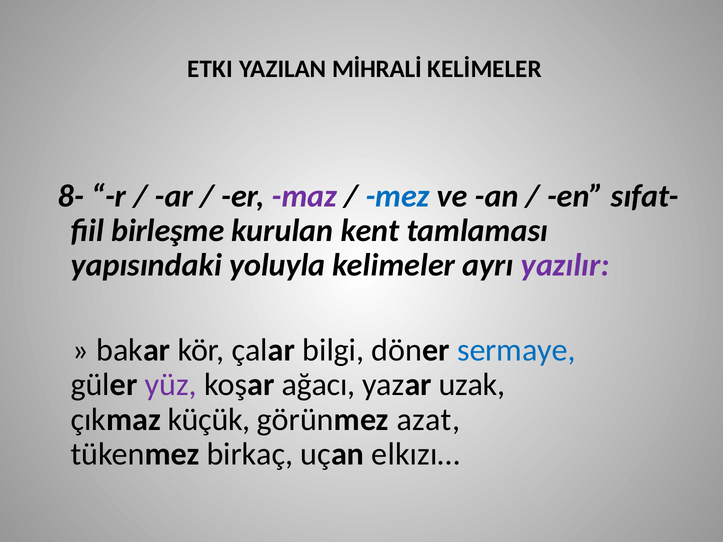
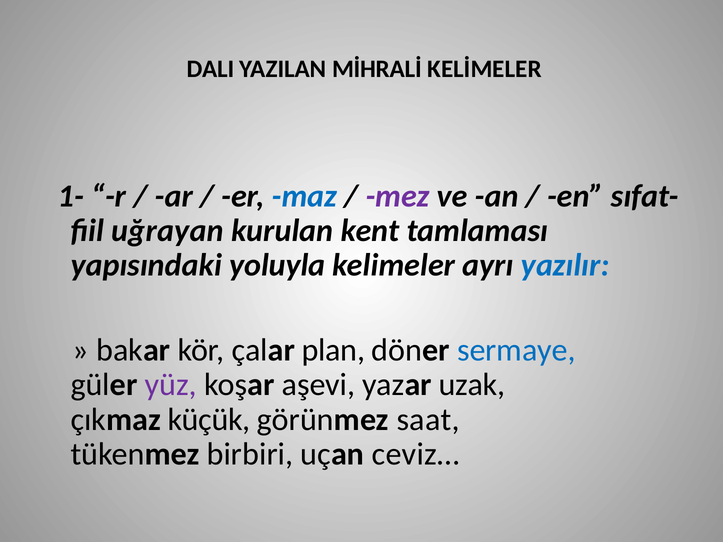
ETKI: ETKI -> DALI
8-: 8- -> 1-
maz colour: purple -> blue
mez colour: blue -> purple
birleşme: birleşme -> uğrayan
yazılır colour: purple -> blue
bilgi: bilgi -> plan
ağacı: ağacı -> aşevi
azat: azat -> saat
birkaç: birkaç -> birbiri
elkızı…: elkızı… -> ceviz…
